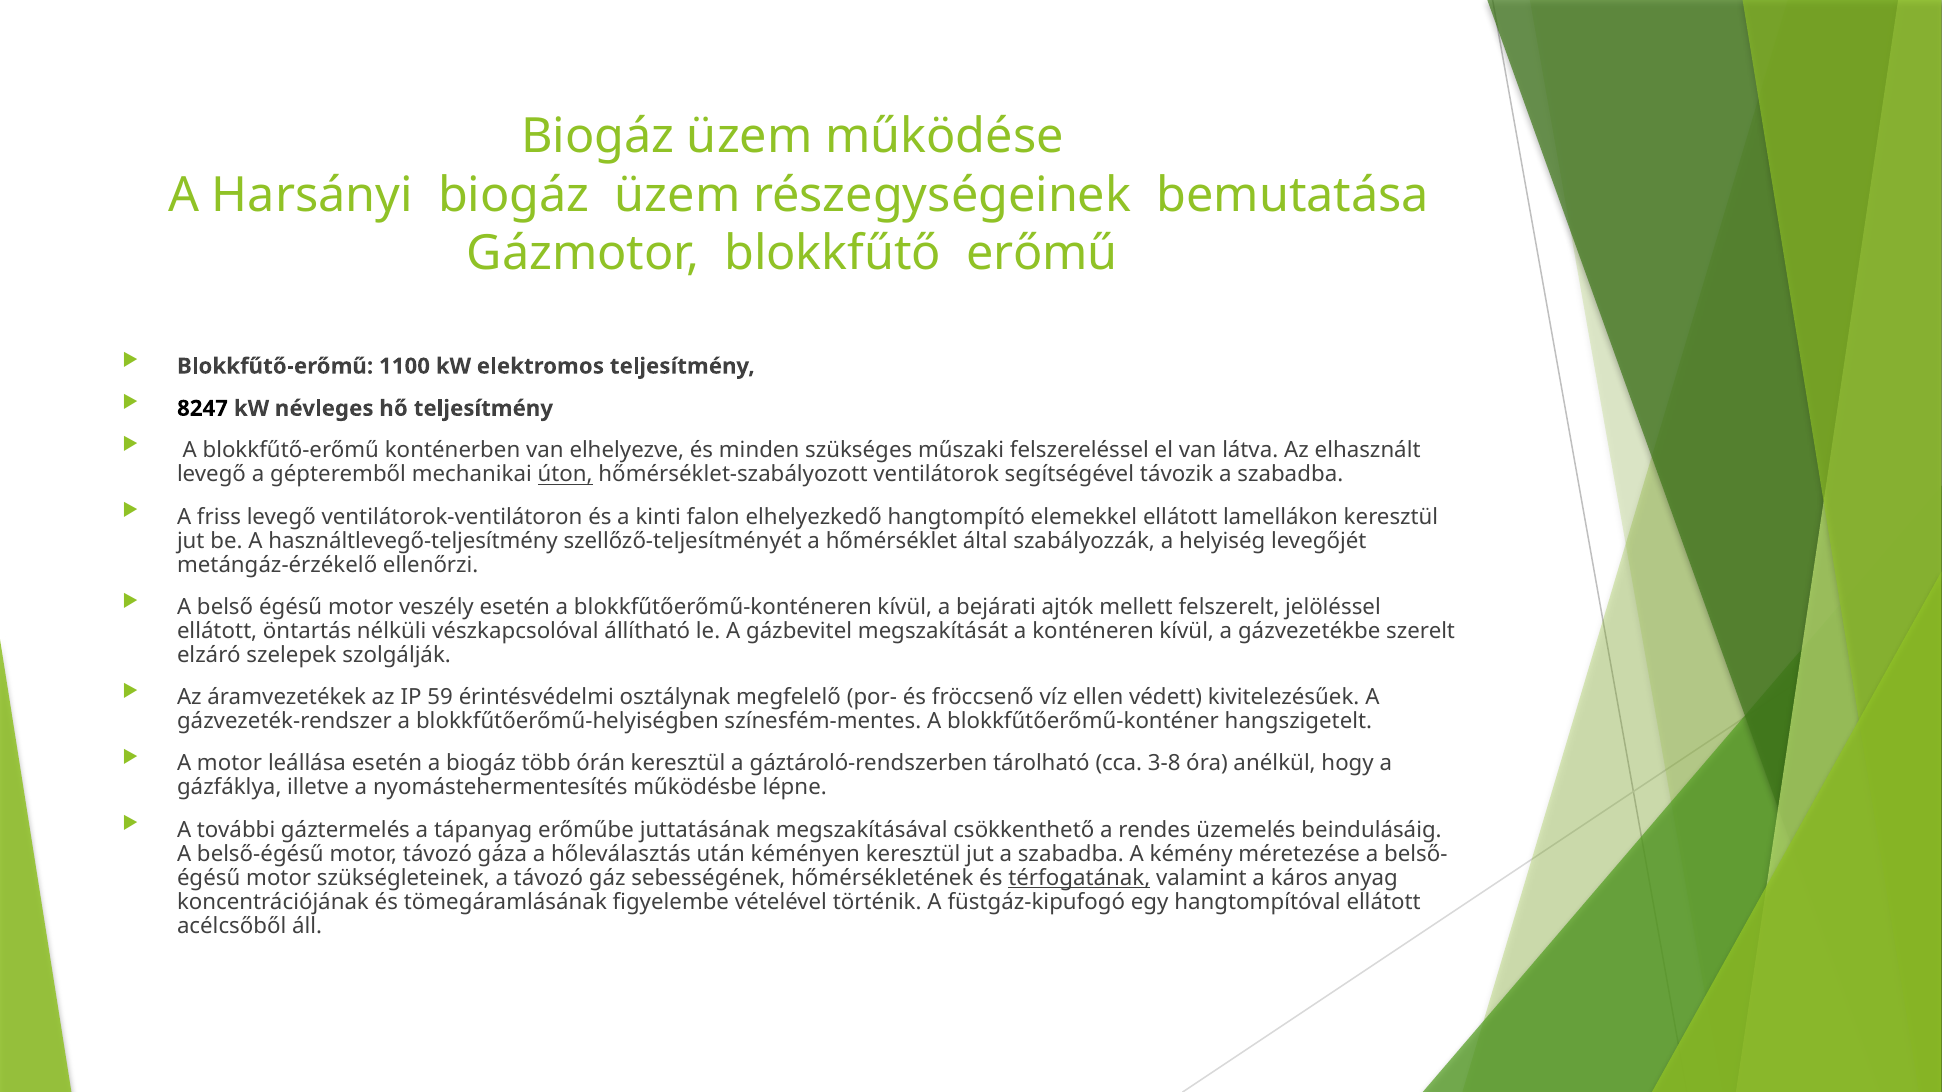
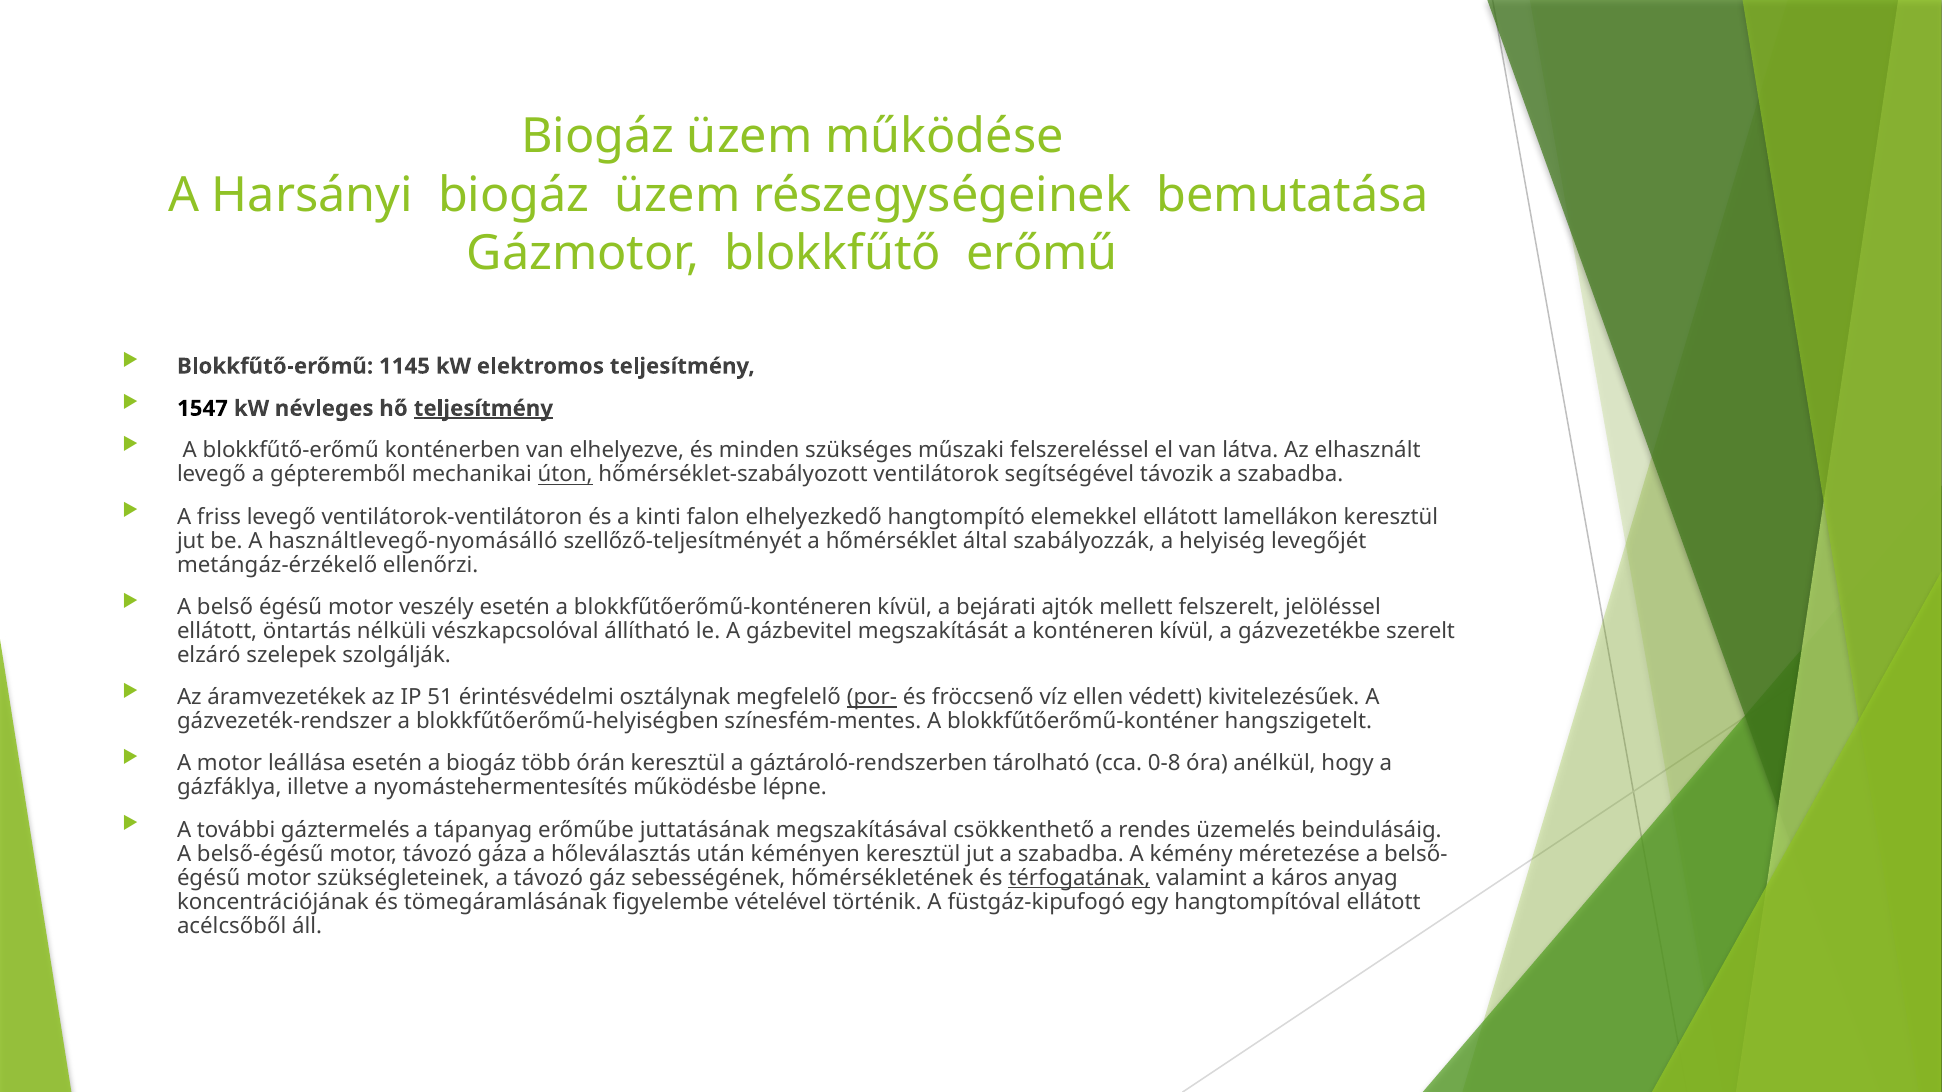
1100: 1100 -> 1145
8247: 8247 -> 1547
teljesítmény at (483, 409) underline: none -> present
használtlevegő-teljesítmény: használtlevegő-teljesítmény -> használtlevegő-nyomásálló
59: 59 -> 51
por- underline: none -> present
3-8: 3-8 -> 0-8
